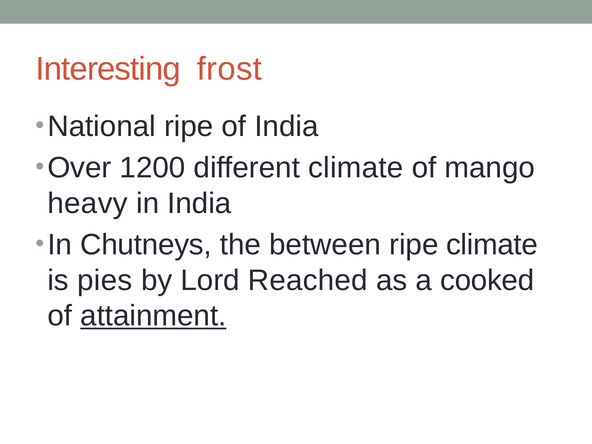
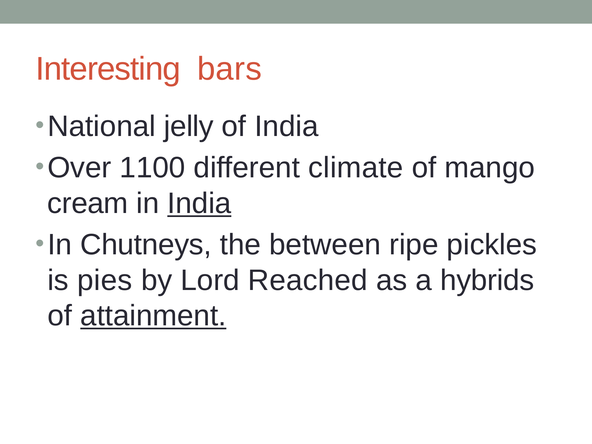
frost: frost -> bars
National ripe: ripe -> jelly
1200: 1200 -> 1100
heavy: heavy -> cream
India at (199, 203) underline: none -> present
ripe climate: climate -> pickles
cooked: cooked -> hybrids
